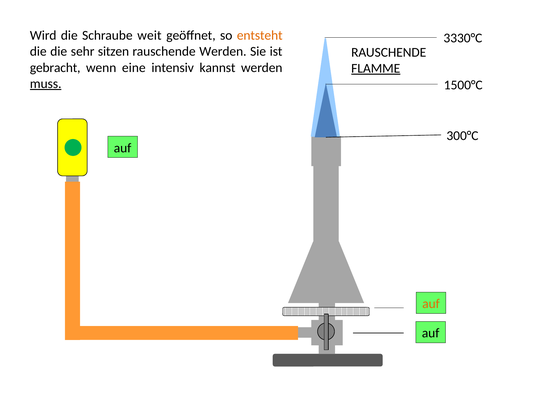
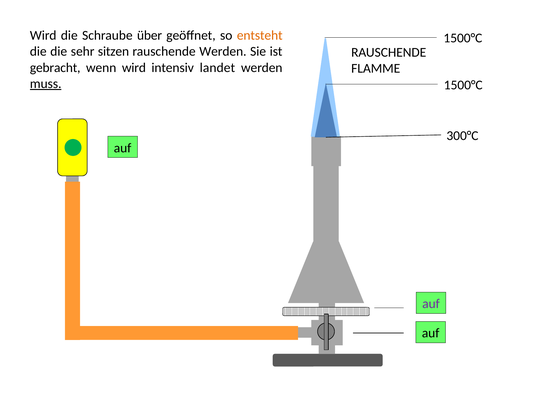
weit: weit -> über
3330°C at (463, 38): 3330°C -> 1500°C
wenn eine: eine -> wird
kannst: kannst -> landet
FLAMME underline: present -> none
auf at (431, 304) colour: orange -> purple
